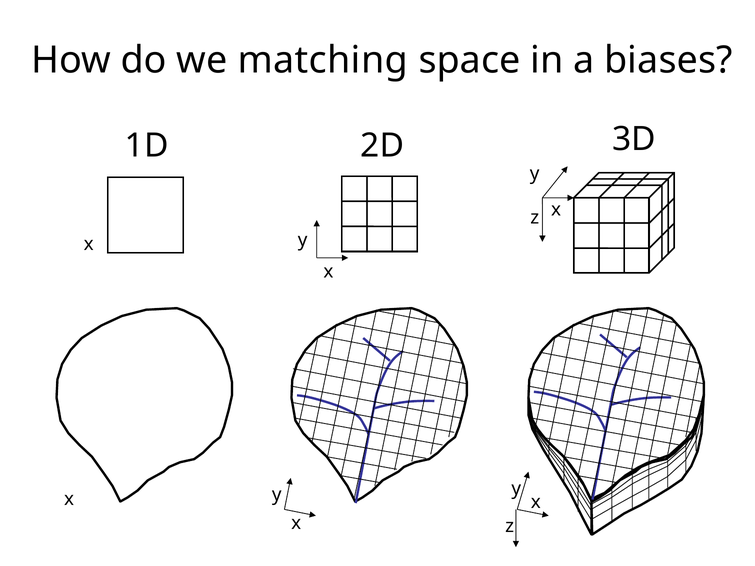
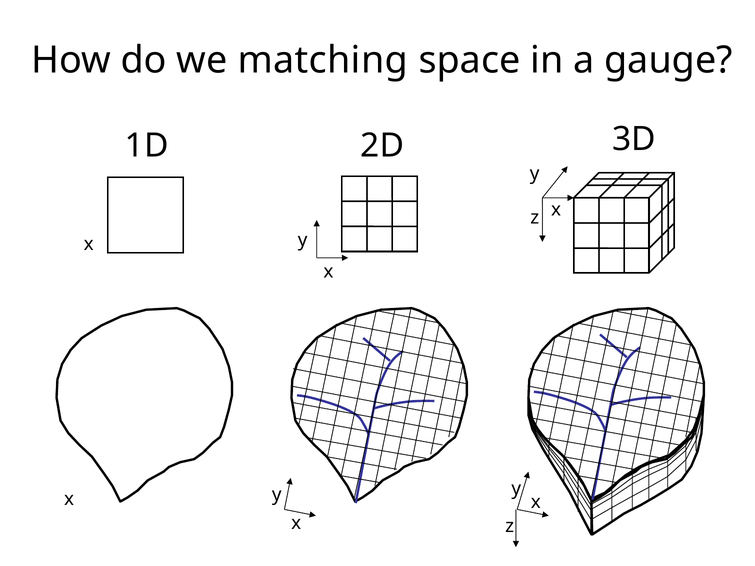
biases: biases -> gauge
